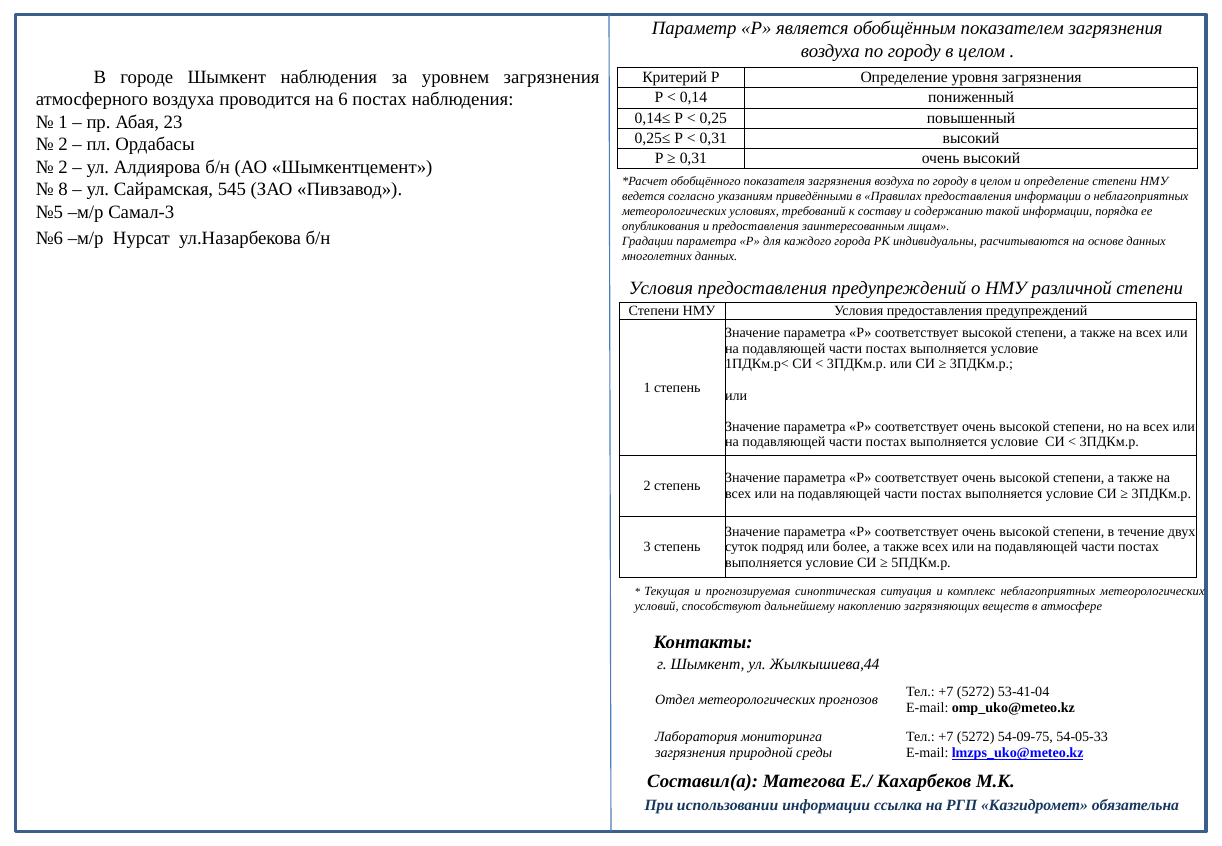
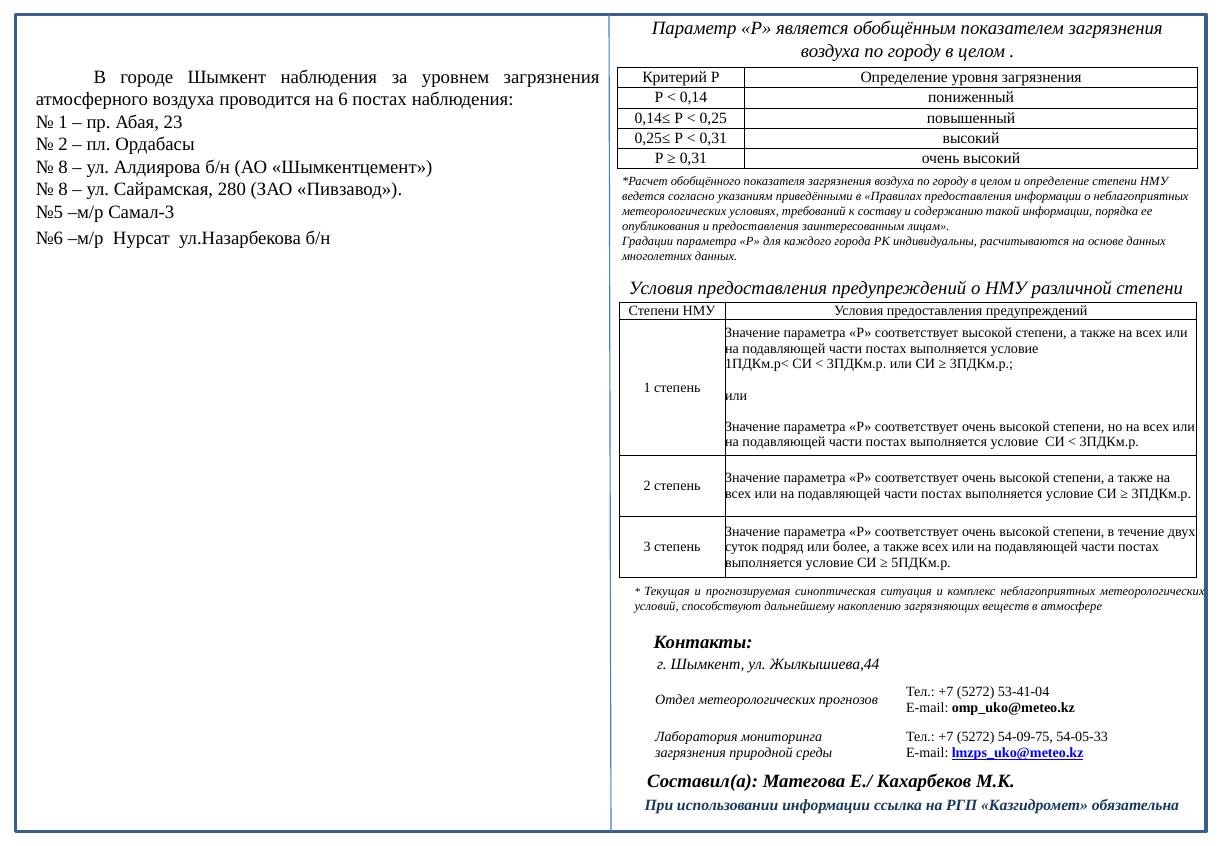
2 at (63, 167): 2 -> 8
545: 545 -> 280
